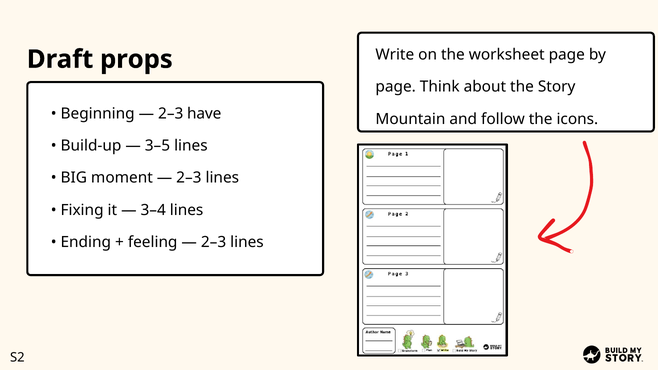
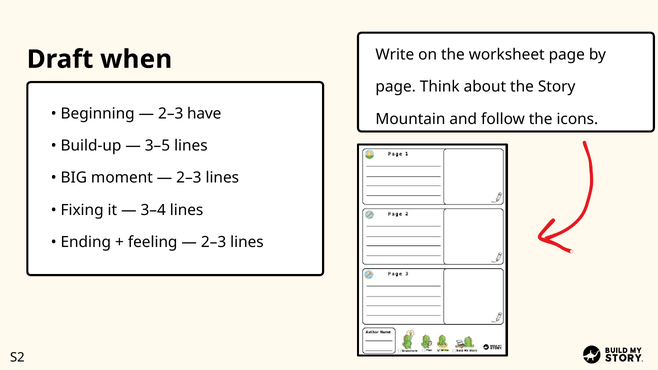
props: props -> when
